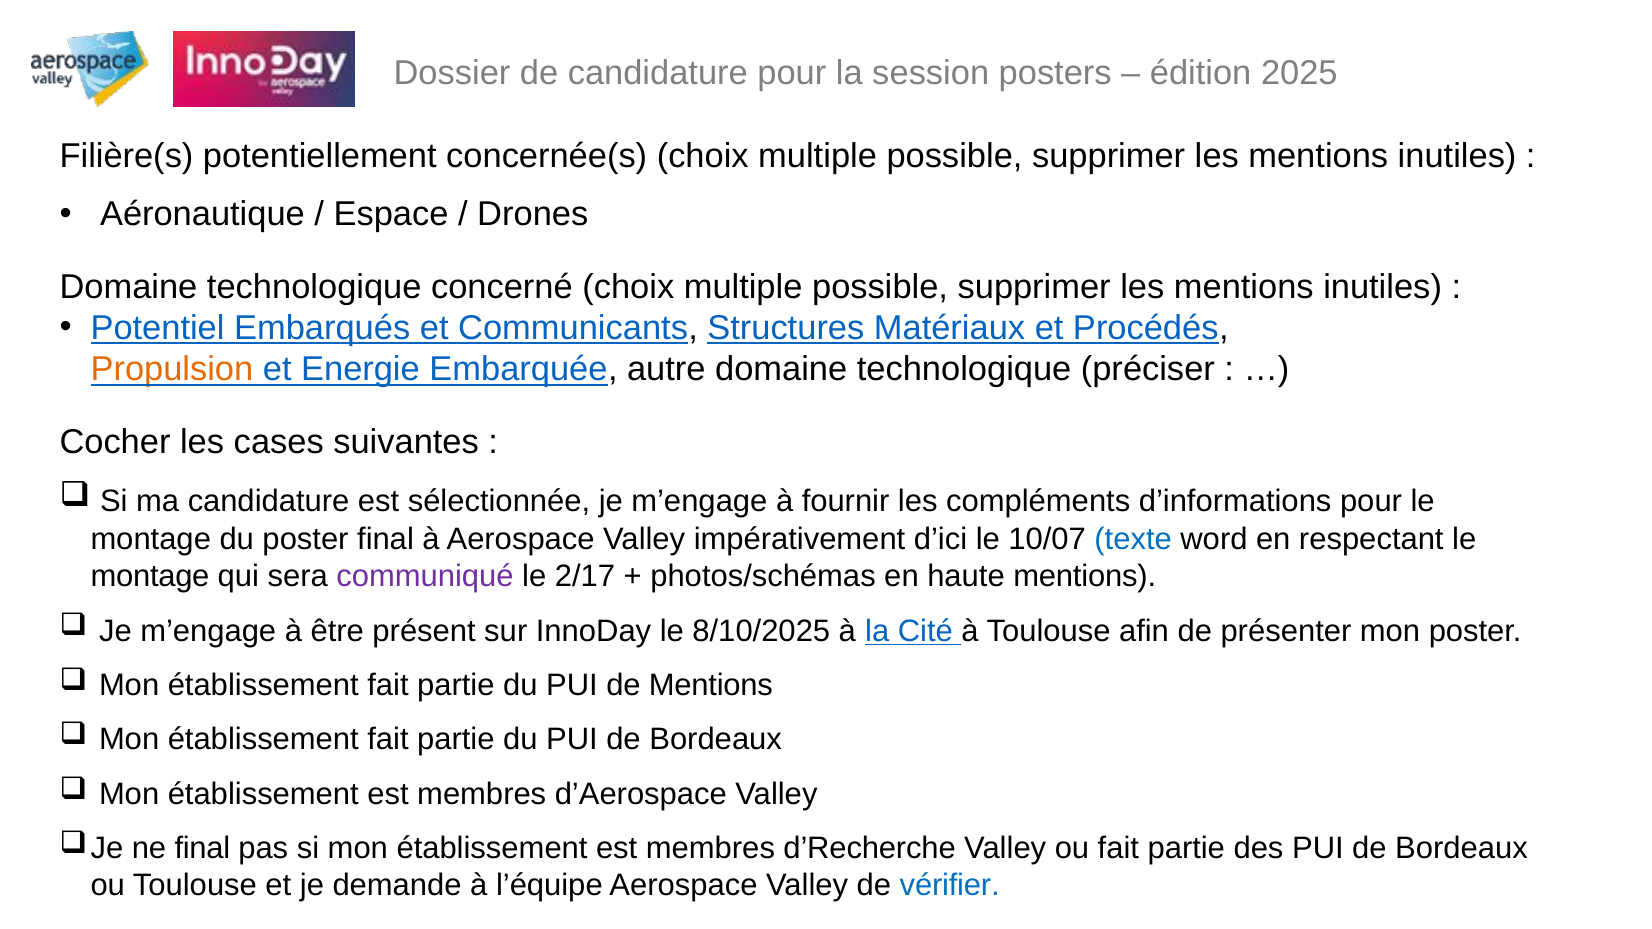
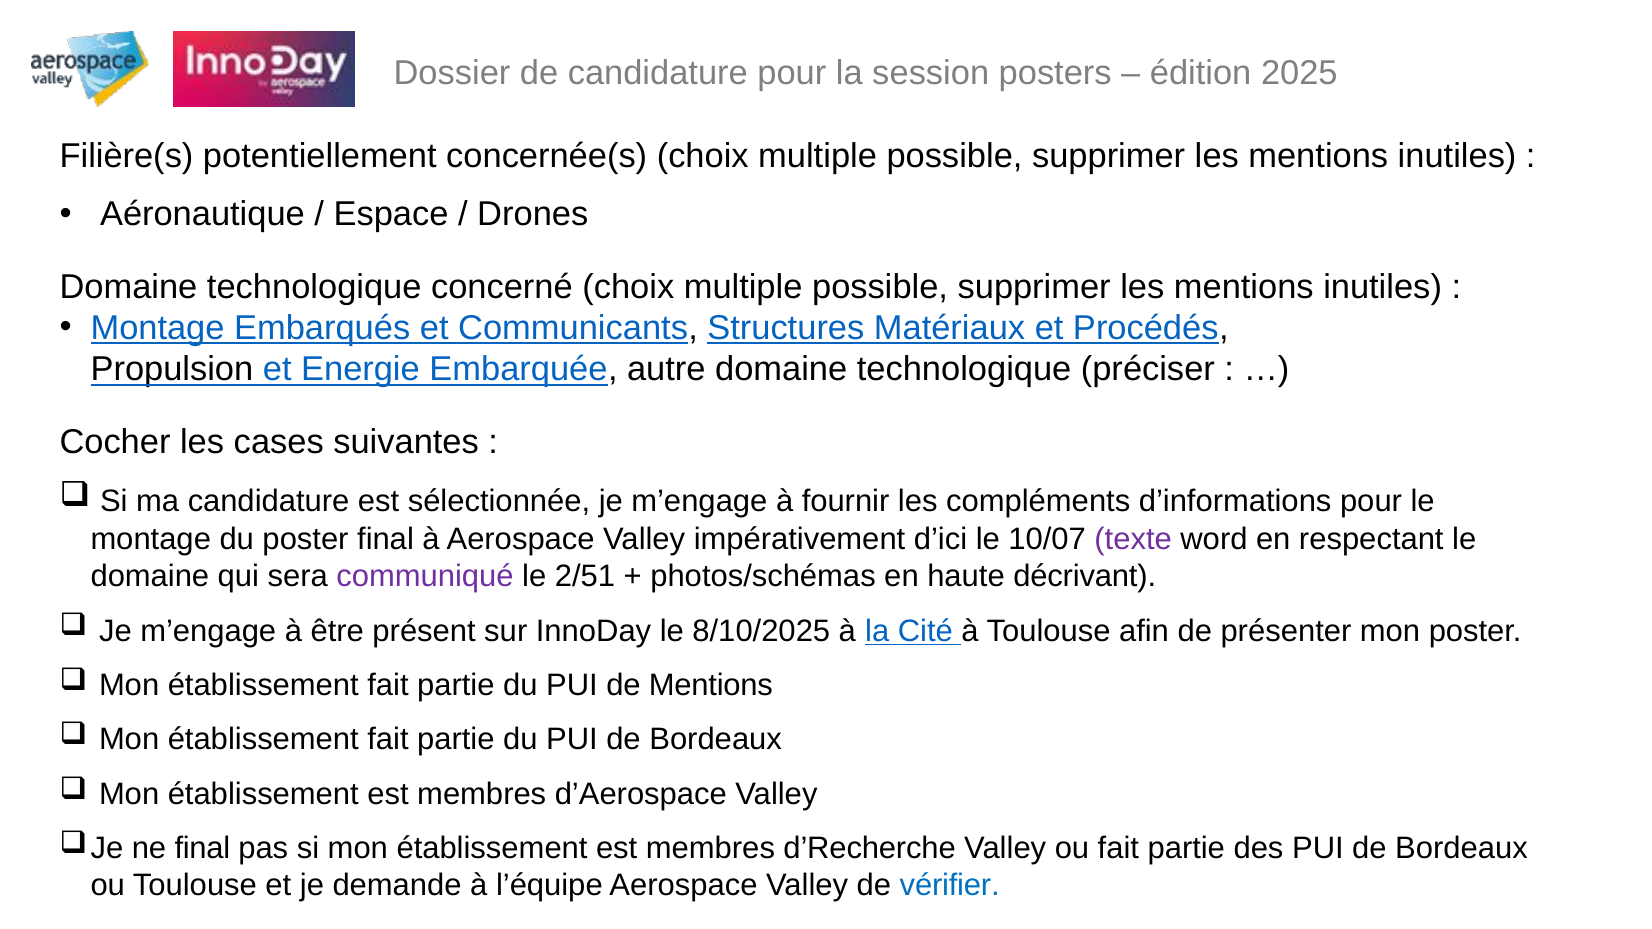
Potentiel at (158, 328): Potentiel -> Montage
Propulsion colour: orange -> black
texte colour: blue -> purple
montage at (150, 577): montage -> domaine
2/17: 2/17 -> 2/51
haute mentions: mentions -> décrivant
